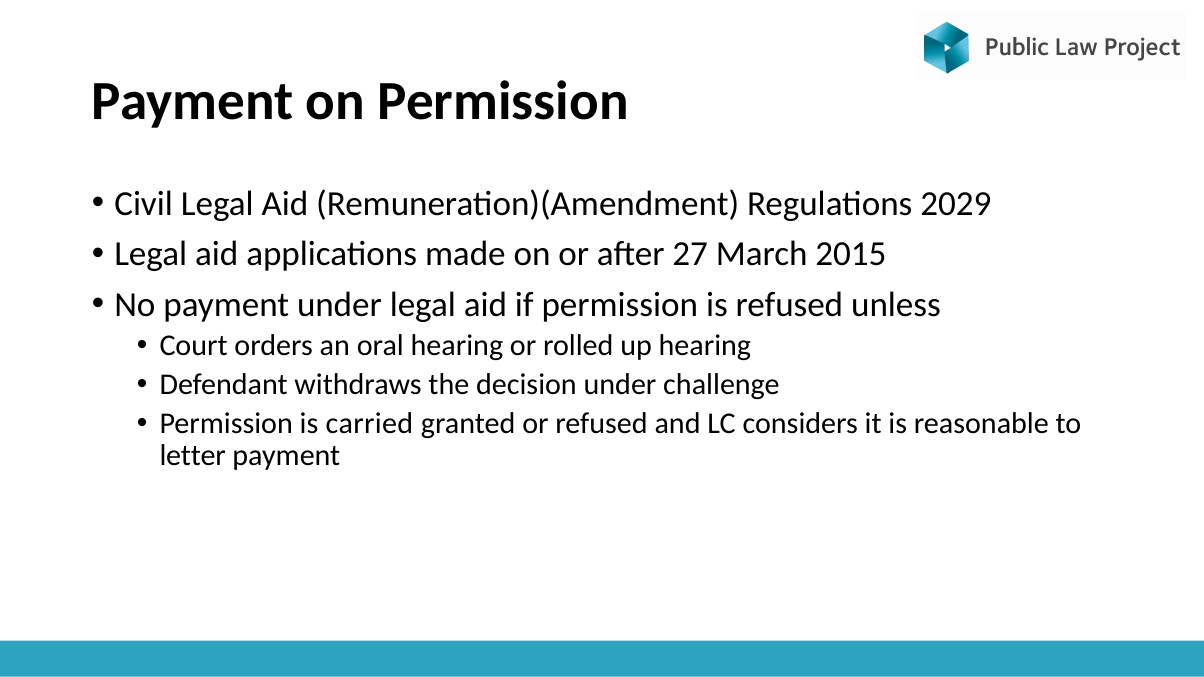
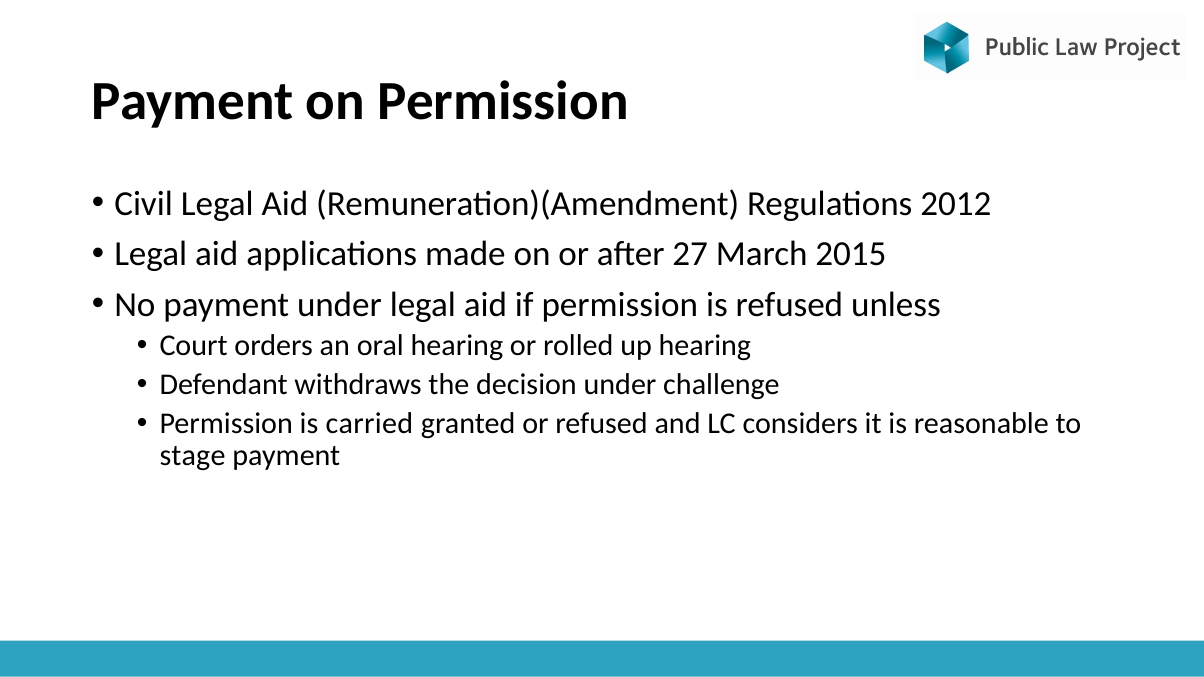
2029: 2029 -> 2012
letter: letter -> stage
